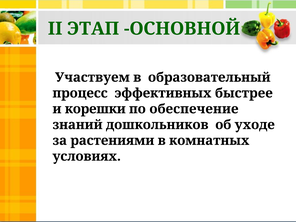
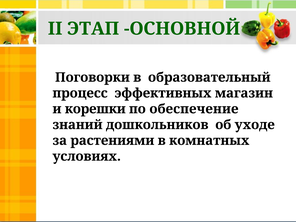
Участвуем: Участвуем -> Поговорки
быстрее: быстрее -> магазин
